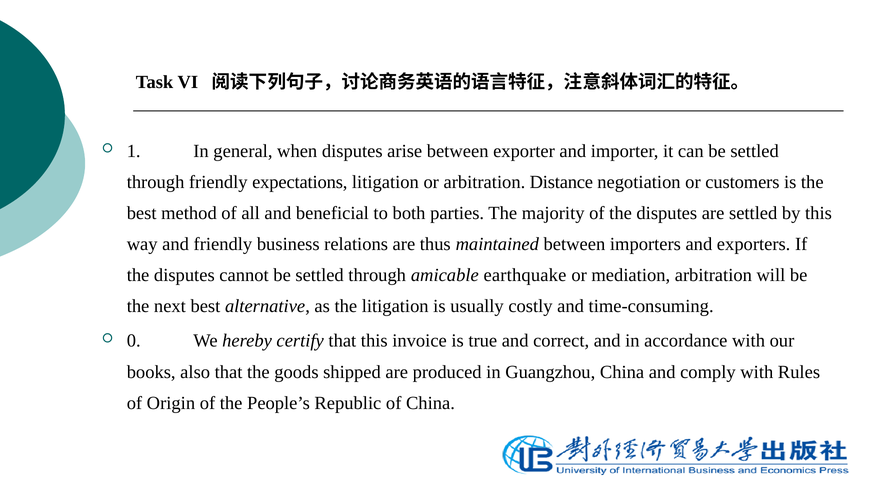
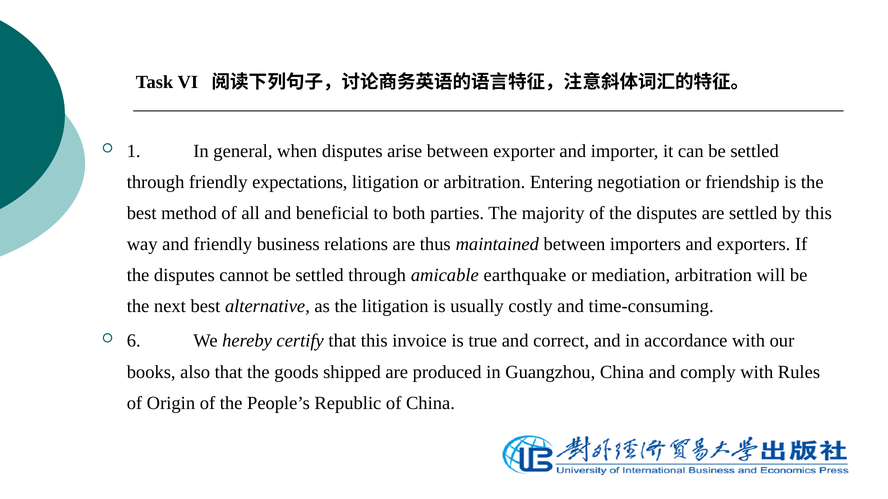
Distance: Distance -> Entering
customers: customers -> friendship
0: 0 -> 6
